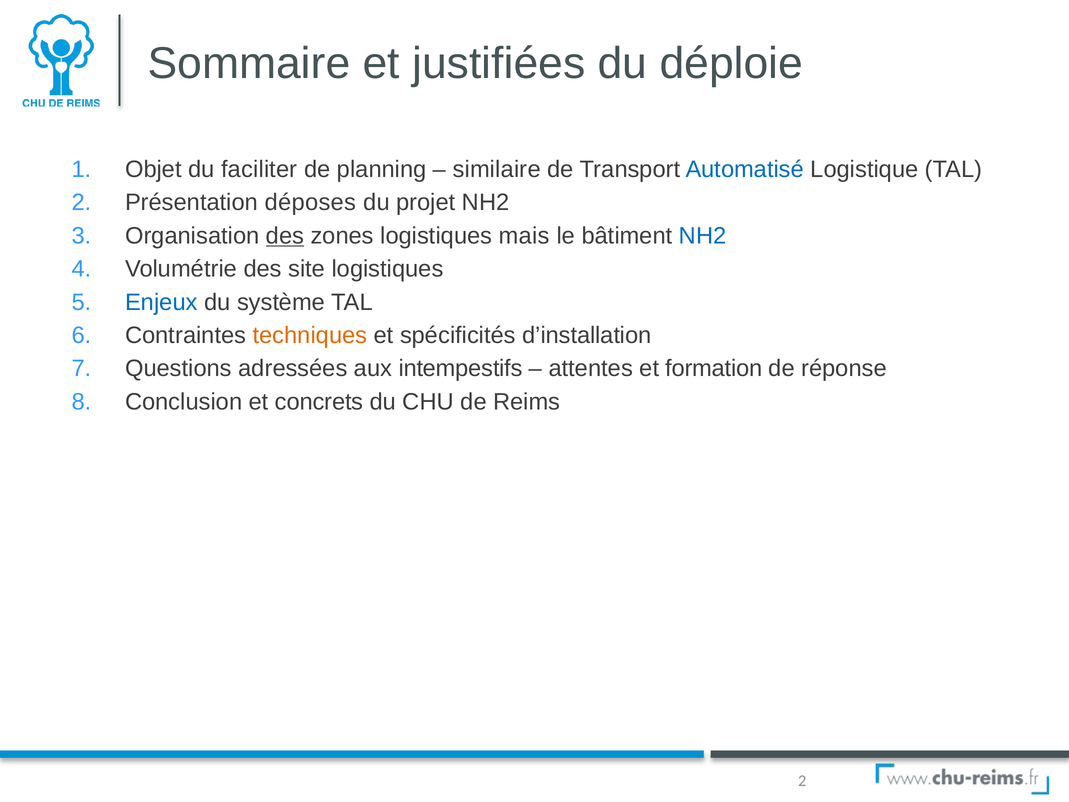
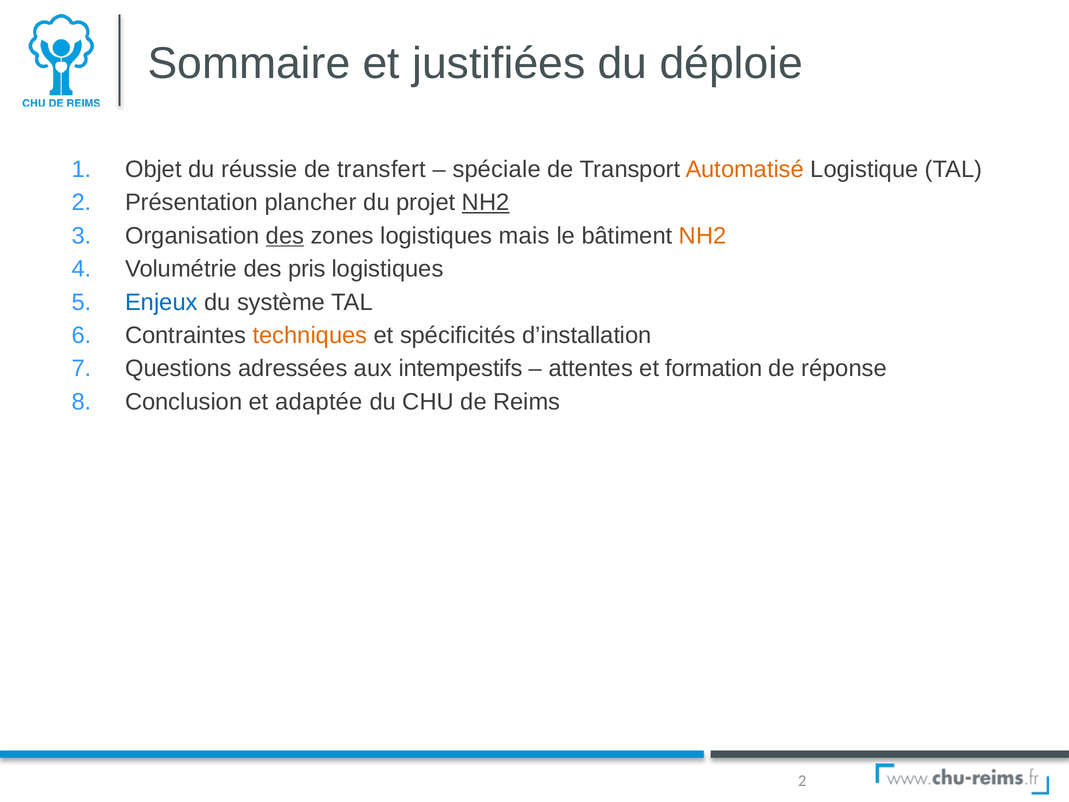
faciliter: faciliter -> réussie
planning: planning -> transfert
similaire: similaire -> spéciale
Automatisé colour: blue -> orange
déposes: déposes -> plancher
NH2 at (486, 203) underline: none -> present
NH2 at (703, 236) colour: blue -> orange
site: site -> pris
concrets: concrets -> adaptée
